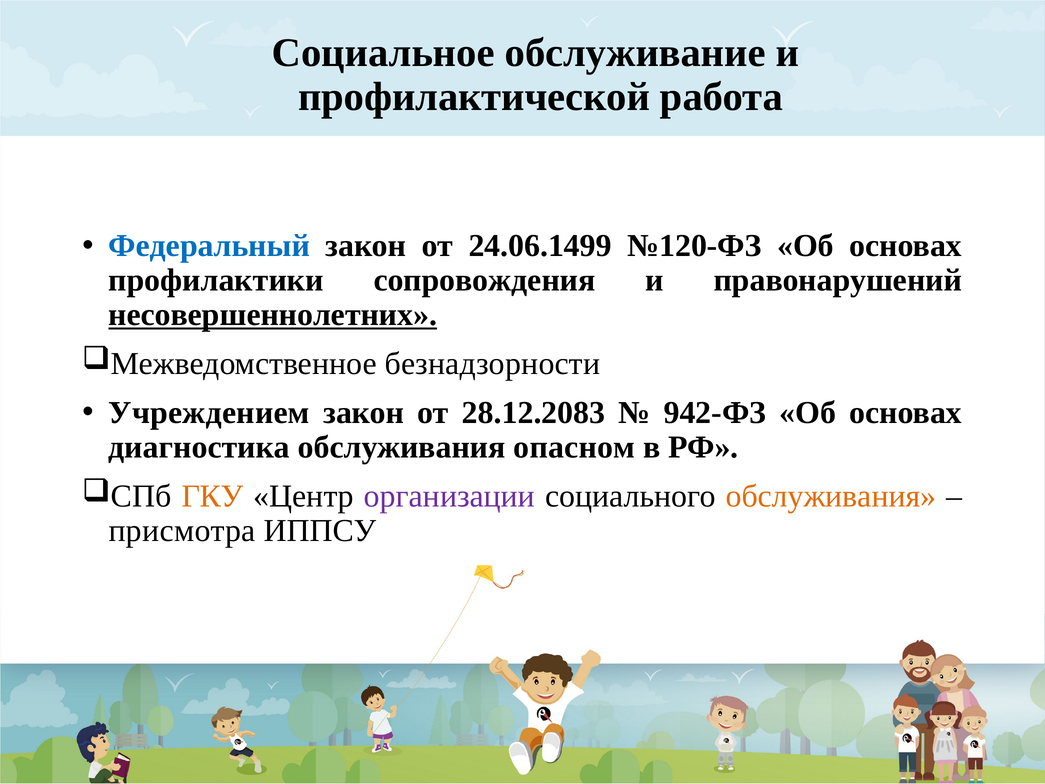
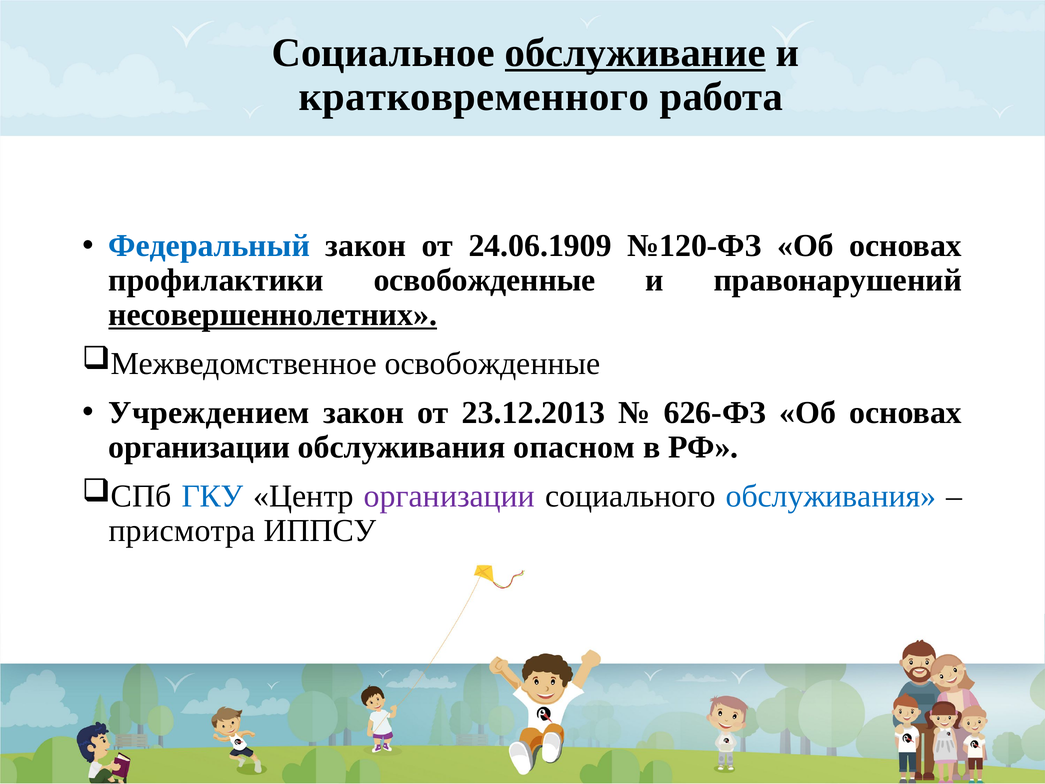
обслуживание underline: none -> present
профилактической: профилактической -> кратковременного
24.06.1499: 24.06.1499 -> 24.06.1909
профилактики сопровождения: сопровождения -> освобожденные
безнадзорности at (492, 364): безнадзорности -> освобожденные
28.12.2083: 28.12.2083 -> 23.12.2013
942-ФЗ: 942-ФЗ -> 626-ФЗ
диагностика at (199, 447): диагностика -> организации
ГКУ colour: orange -> blue
обслуживания at (831, 496) colour: orange -> blue
